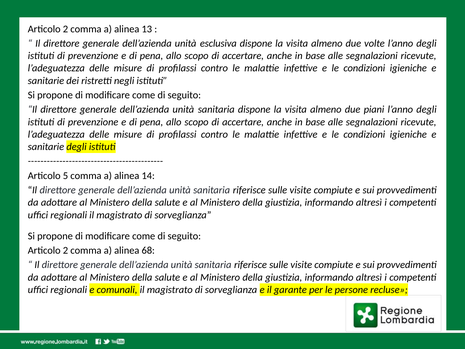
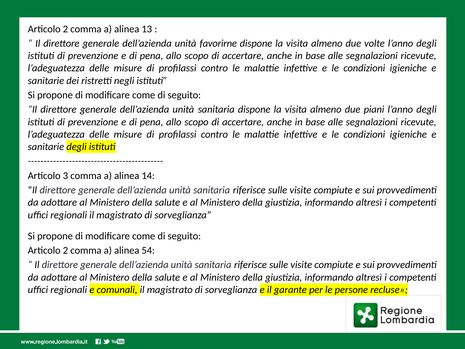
esclusiva: esclusiva -> favorirne
5: 5 -> 3
68: 68 -> 54
